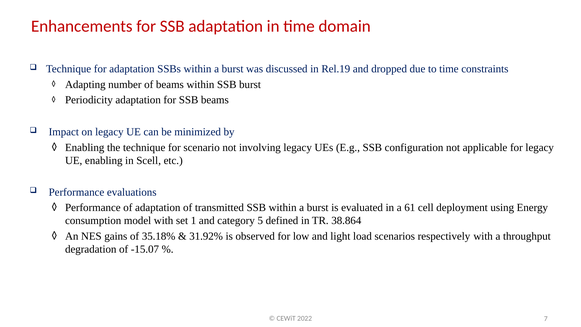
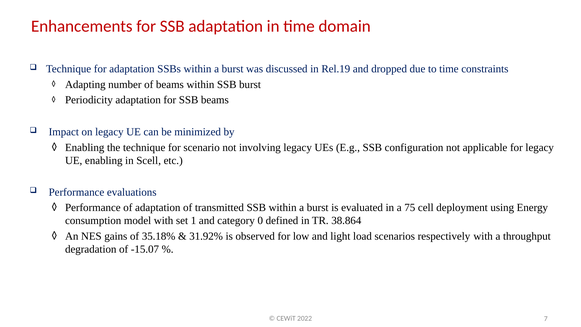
61: 61 -> 75
5: 5 -> 0
